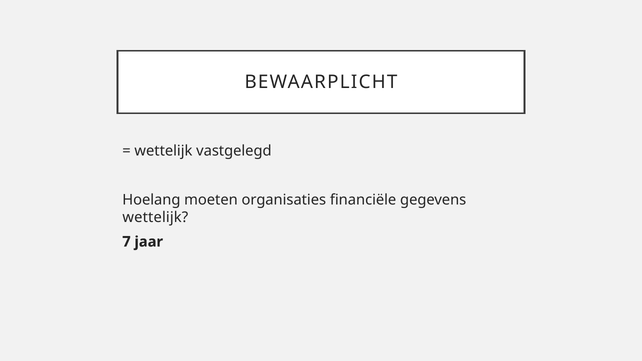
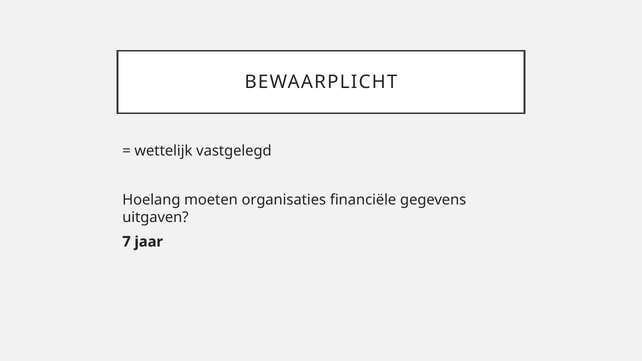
wettelijk at (155, 218): wettelijk -> uitgaven
